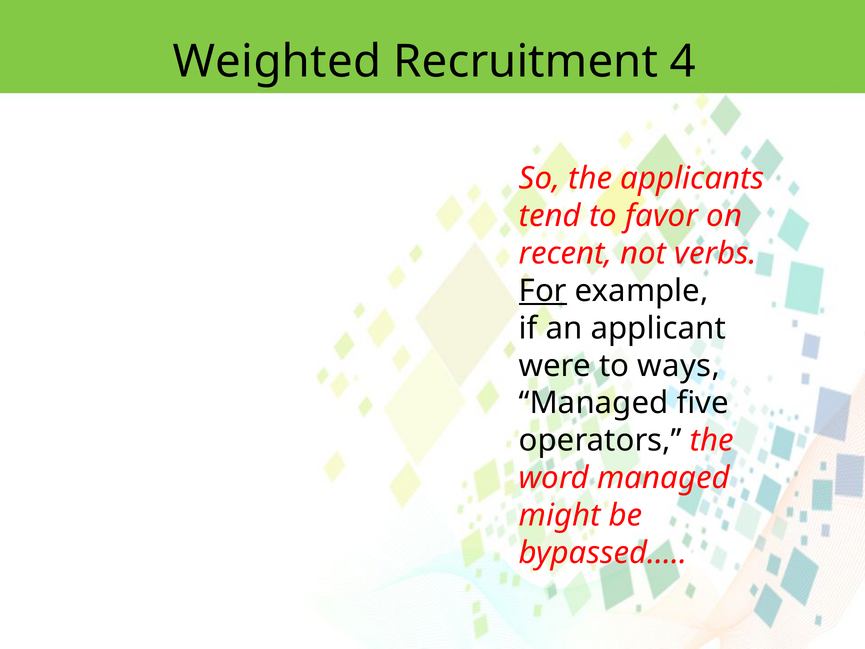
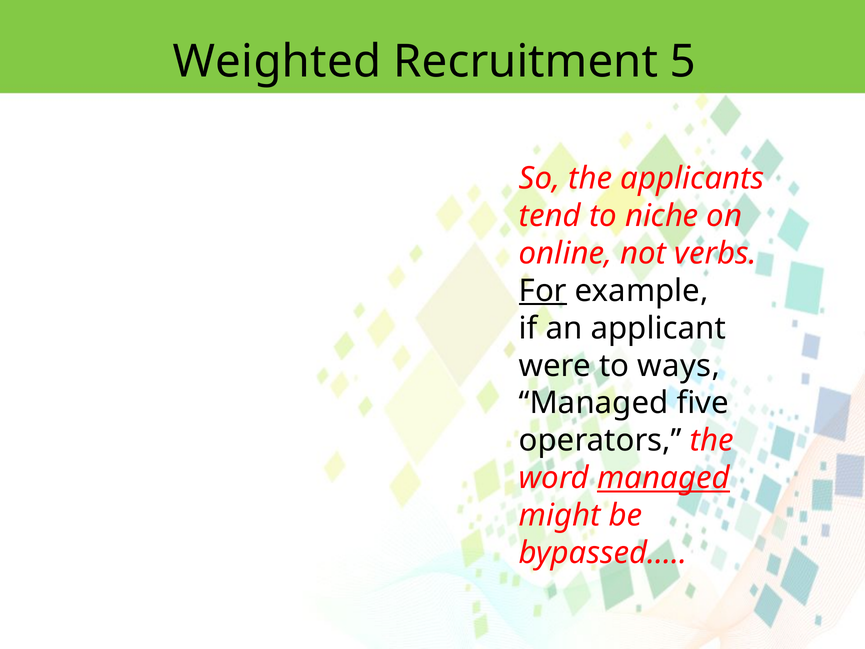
4: 4 -> 5
favor: favor -> niche
recent: recent -> online
managed at (663, 478) underline: none -> present
